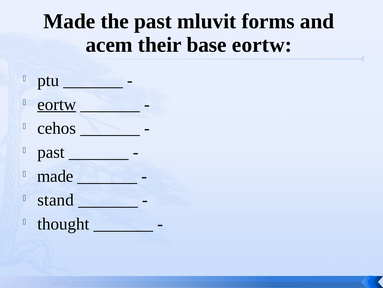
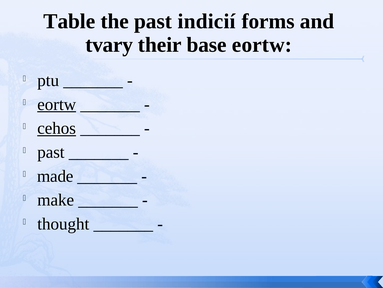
Made at (69, 21): Made -> Table
mluvit: mluvit -> indicií
acem: acem -> tvary
cehos underline: none -> present
stand: stand -> make
